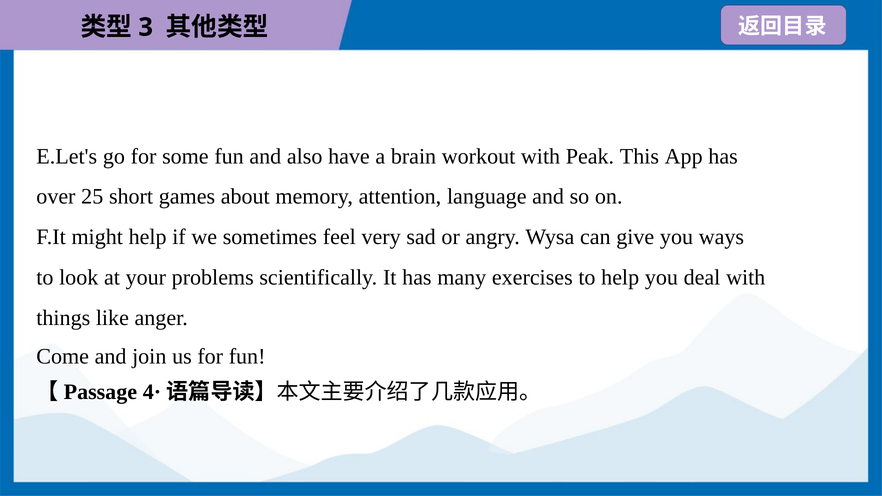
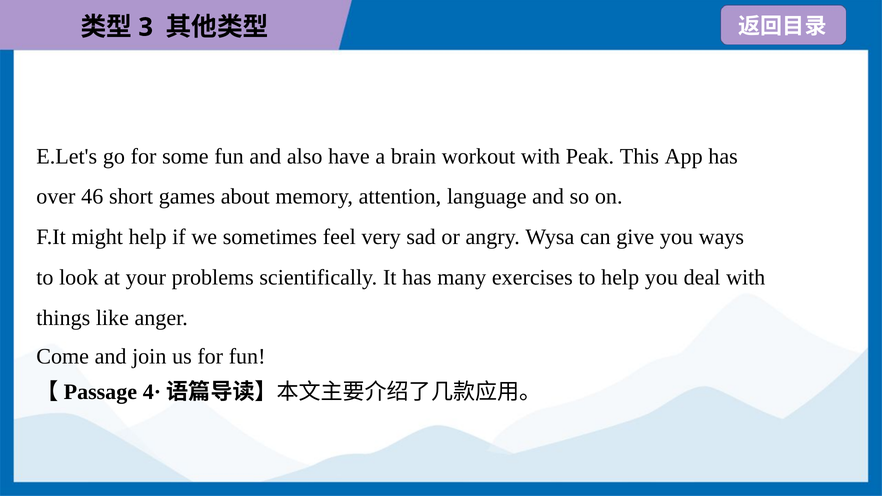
25: 25 -> 46
